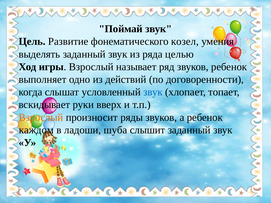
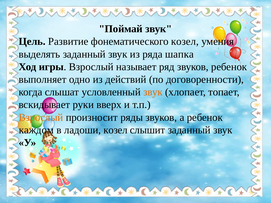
целью: целью -> шапка
звук at (153, 92) colour: blue -> orange
ладоши шуба: шуба -> козел
